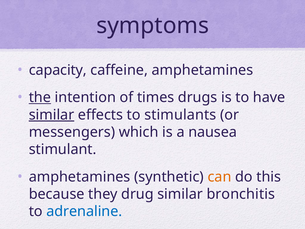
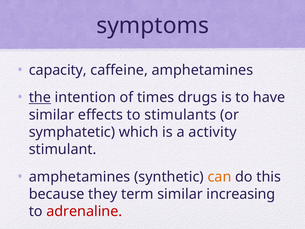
similar at (51, 115) underline: present -> none
messengers: messengers -> symphatetic
nausea: nausea -> activity
drug: drug -> term
bronchitis: bronchitis -> increasing
adrenaline colour: blue -> red
